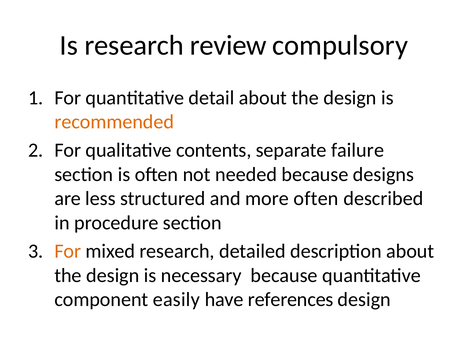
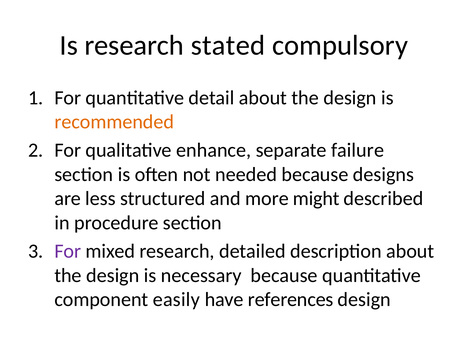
review: review -> stated
contents: contents -> enhance
more often: often -> might
For at (68, 251) colour: orange -> purple
